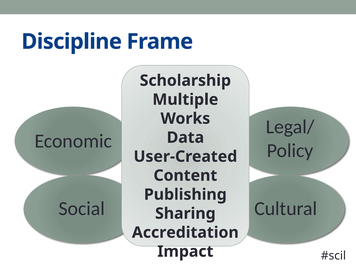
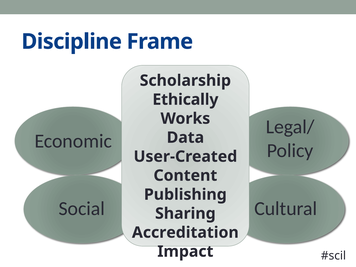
Multiple: Multiple -> Ethically
